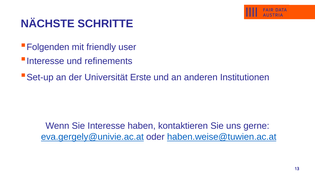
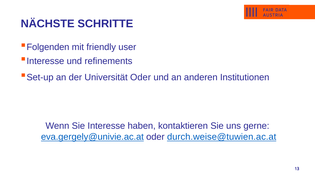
Universität Erste: Erste -> Oder
haben.weise@tuwien.ac.at: haben.weise@tuwien.ac.at -> durch.weise@tuwien.ac.at
